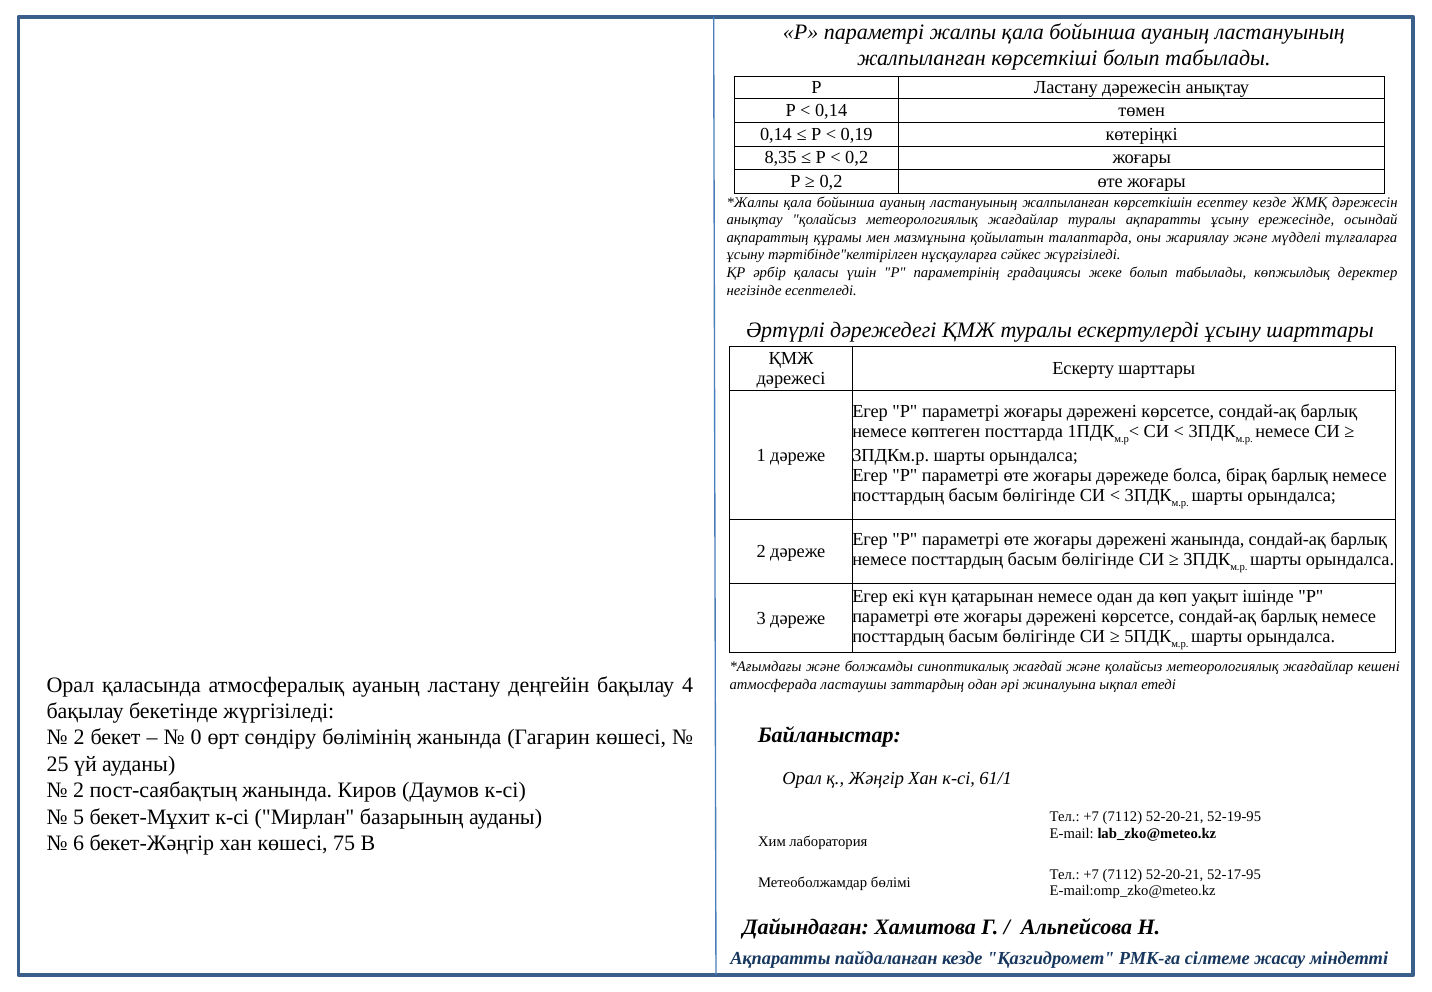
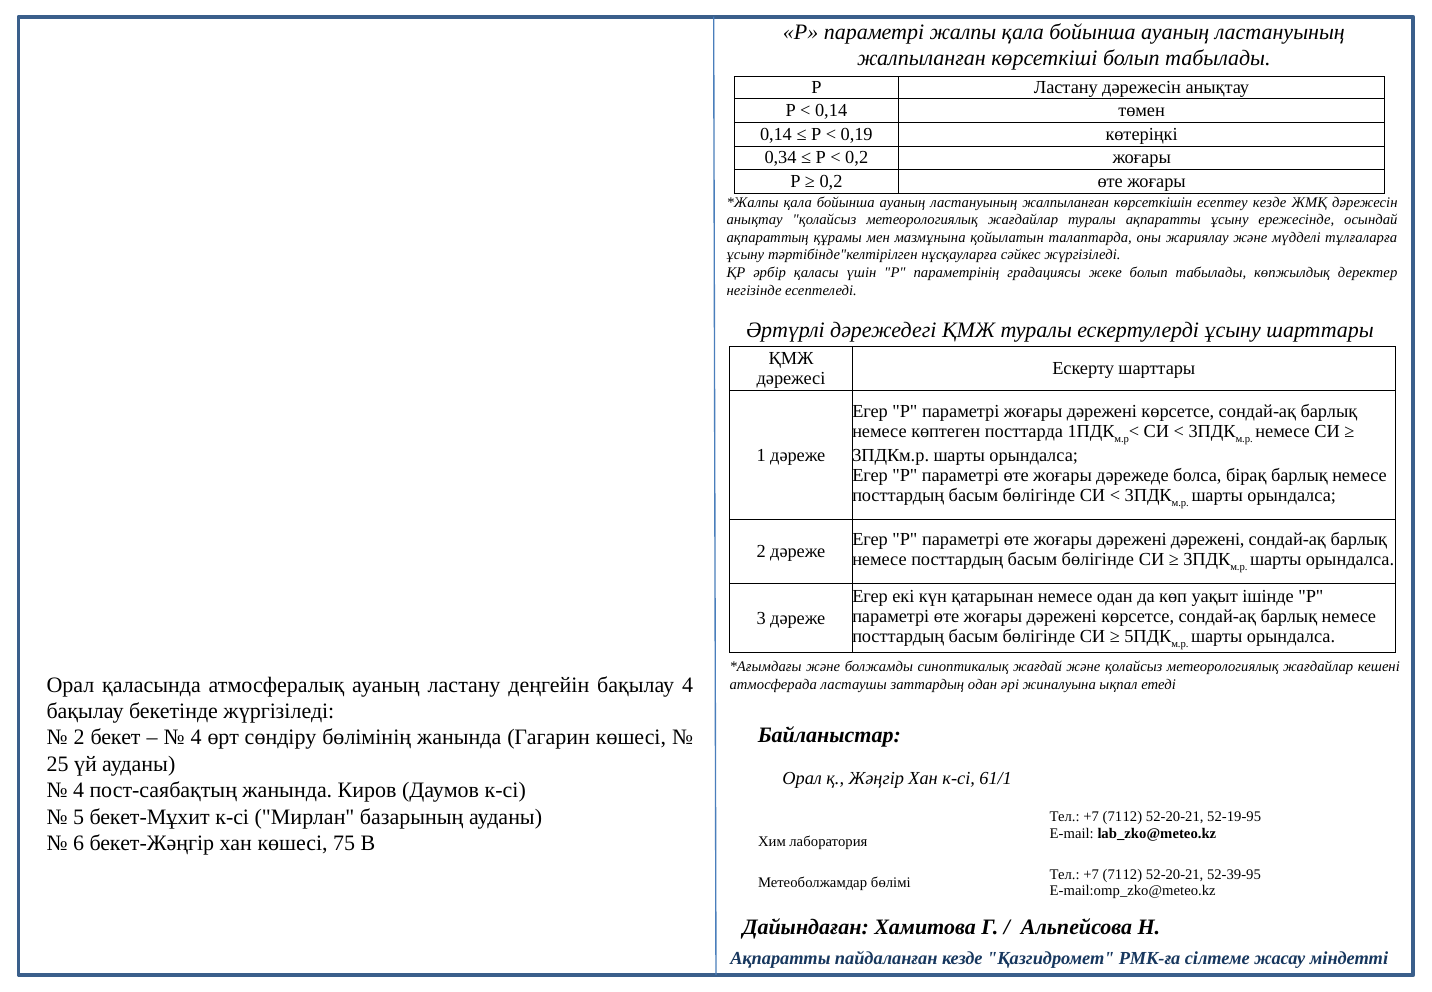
8,35: 8,35 -> 0,34
дәрежені жанында: жанында -> дәрежені
0 at (196, 737): 0 -> 4
2 at (79, 790): 2 -> 4
52-17-95: 52-17-95 -> 52-39-95
